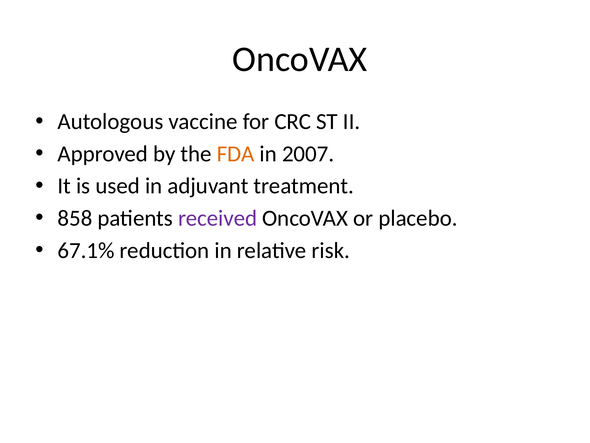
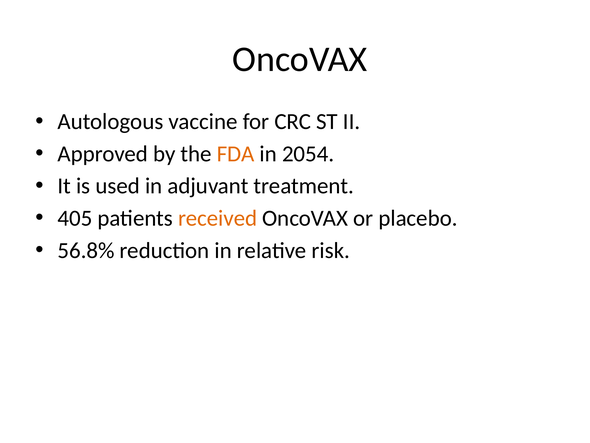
2007: 2007 -> 2054
858: 858 -> 405
received colour: purple -> orange
67.1%: 67.1% -> 56.8%
